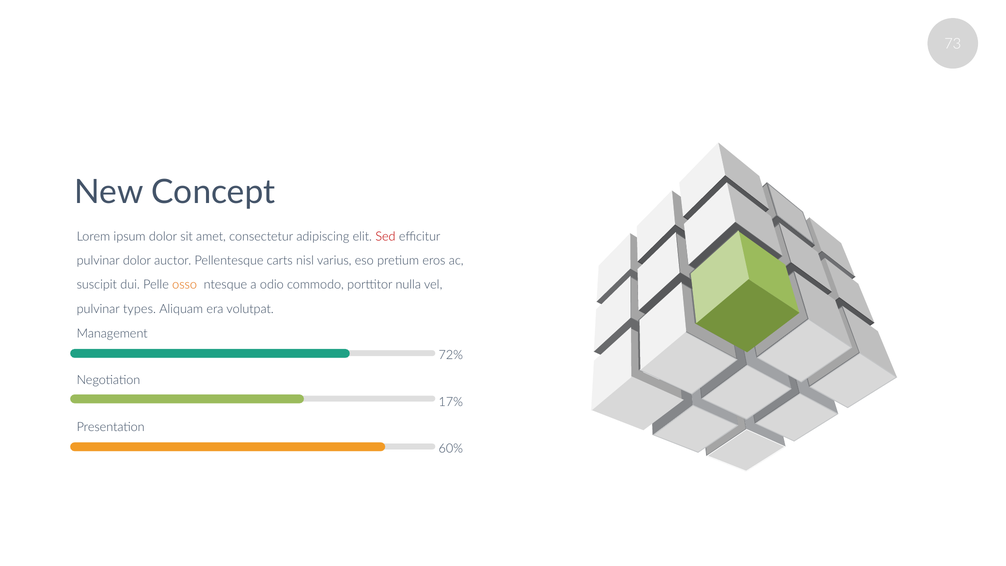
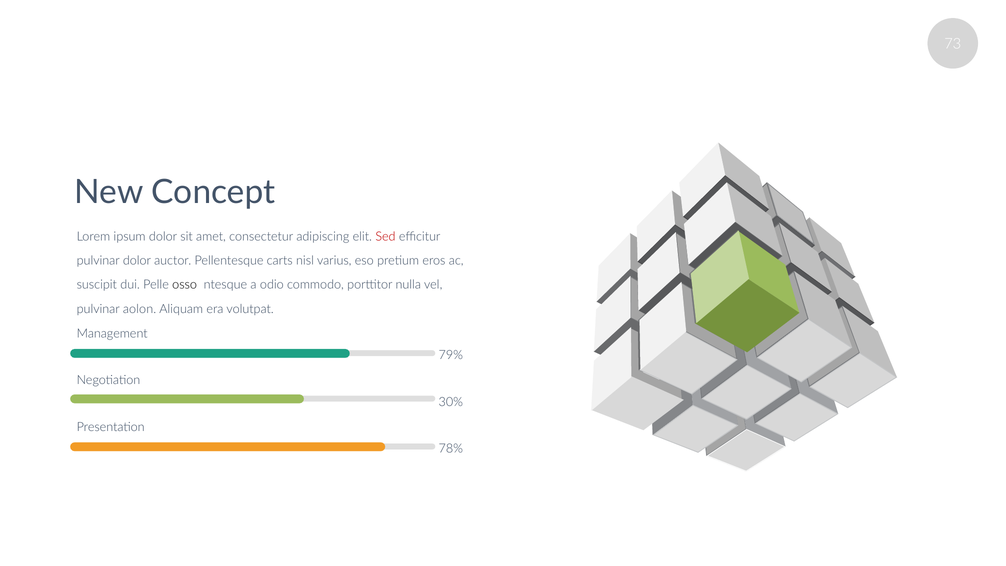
osso colour: orange -> black
types: types -> aolon
72%: 72% -> 79%
17%: 17% -> 30%
60%: 60% -> 78%
